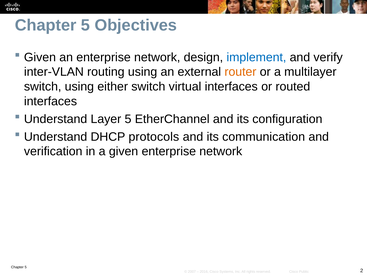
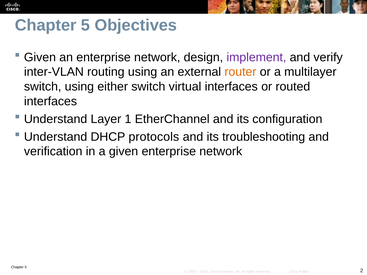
implement colour: blue -> purple
Layer 5: 5 -> 1
communication: communication -> troubleshooting
